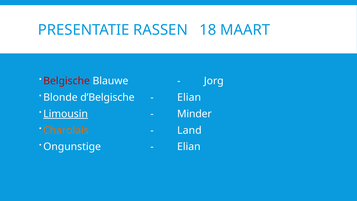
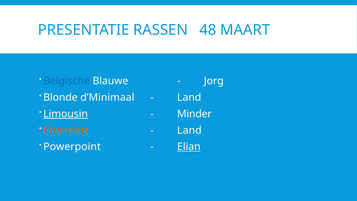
18: 18 -> 48
Belgische colour: red -> blue
d’Belgische: d’Belgische -> d’Minimaal
Elian at (189, 97): Elian -> Land
Ongunstige: Ongunstige -> Powerpoint
Elian at (189, 147) underline: none -> present
